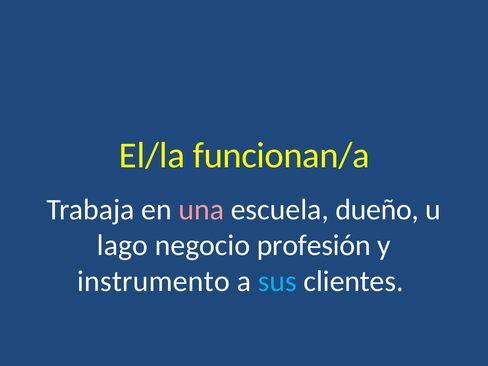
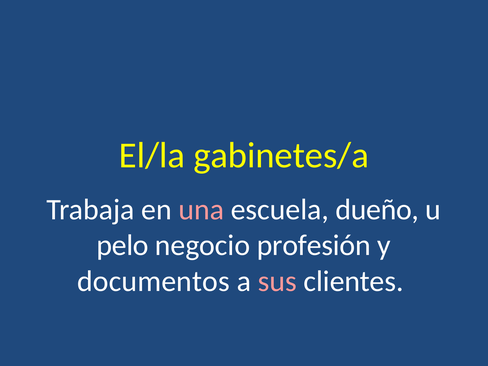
funcionan/a: funcionan/a -> gabinetes/a
lago: lago -> pelo
instrumento: instrumento -> documentos
sus colour: light blue -> pink
